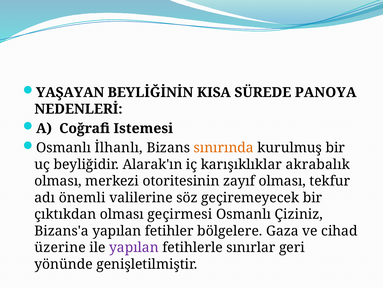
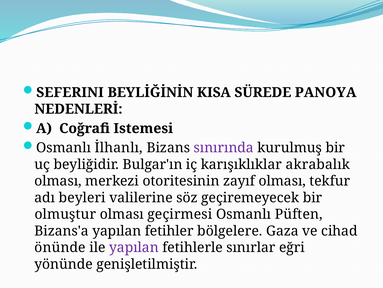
YAŞAYAN: YAŞAYAN -> SEFERINI
sınırında colour: orange -> purple
Alarak'ın: Alarak'ın -> Bulgar'ın
önemli: önemli -> beyleri
çıktıkdan: çıktıkdan -> olmuştur
Çiziniz: Çiziniz -> Püften
üzerine: üzerine -> önünde
geri: geri -> eğri
